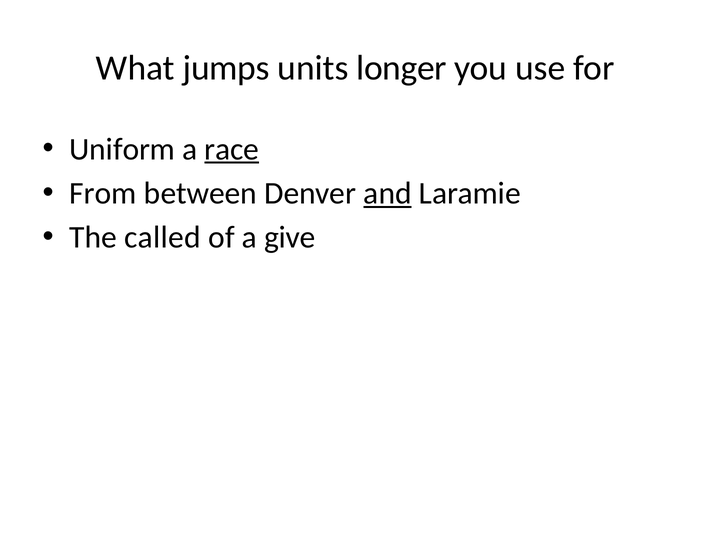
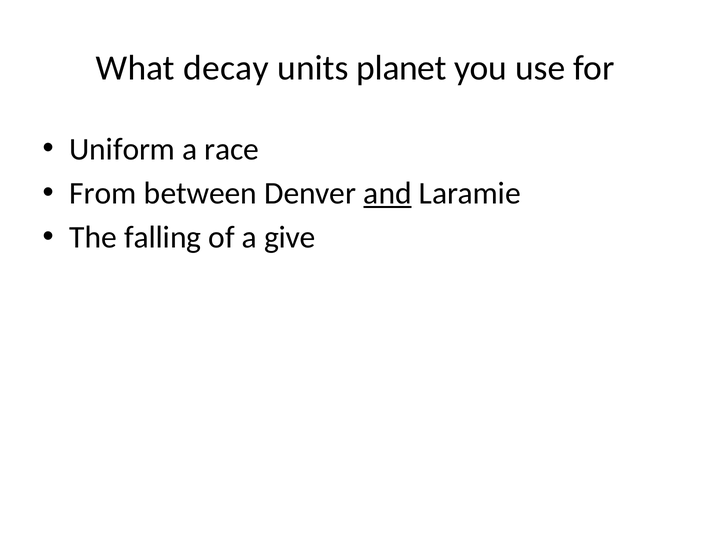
jumps: jumps -> decay
longer: longer -> planet
race underline: present -> none
called: called -> falling
